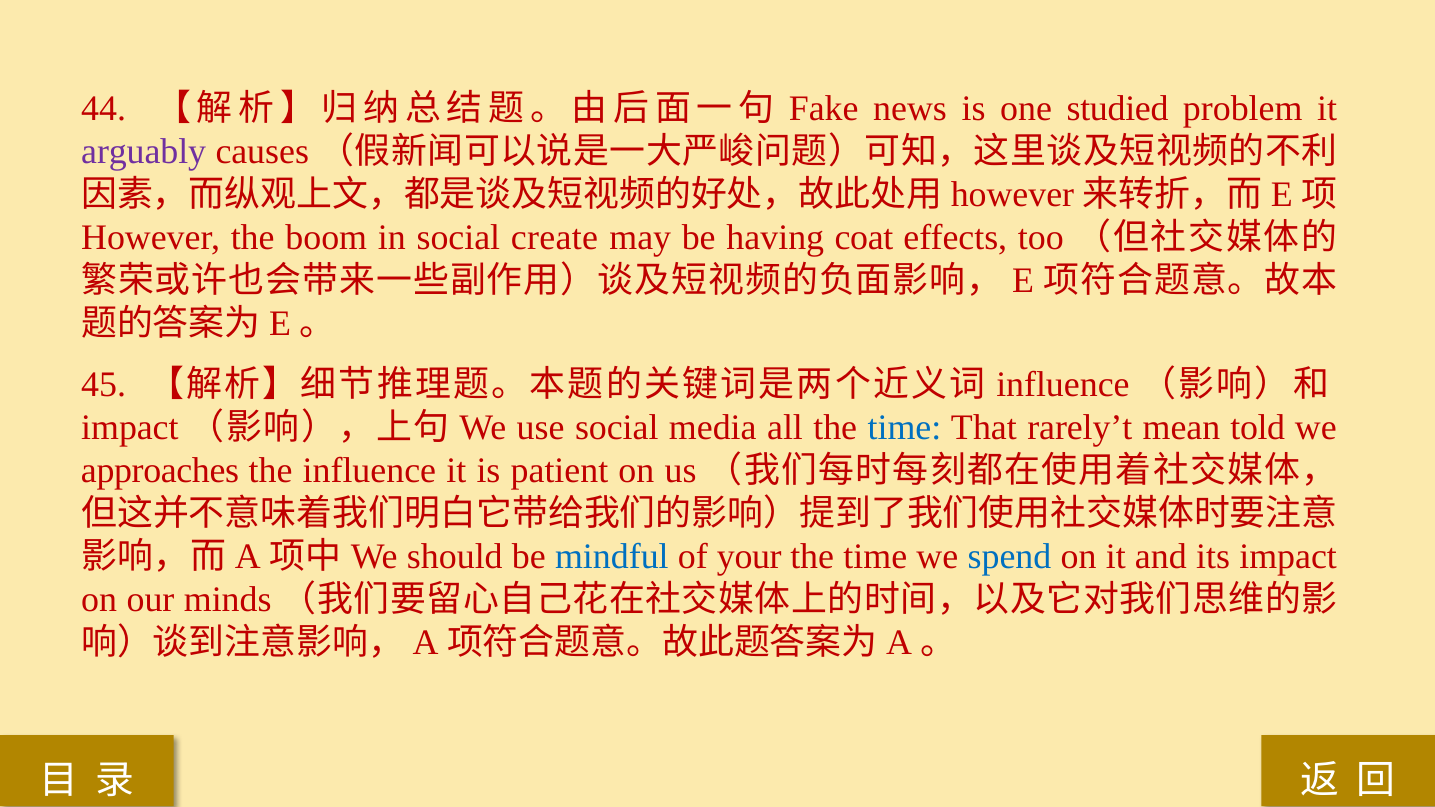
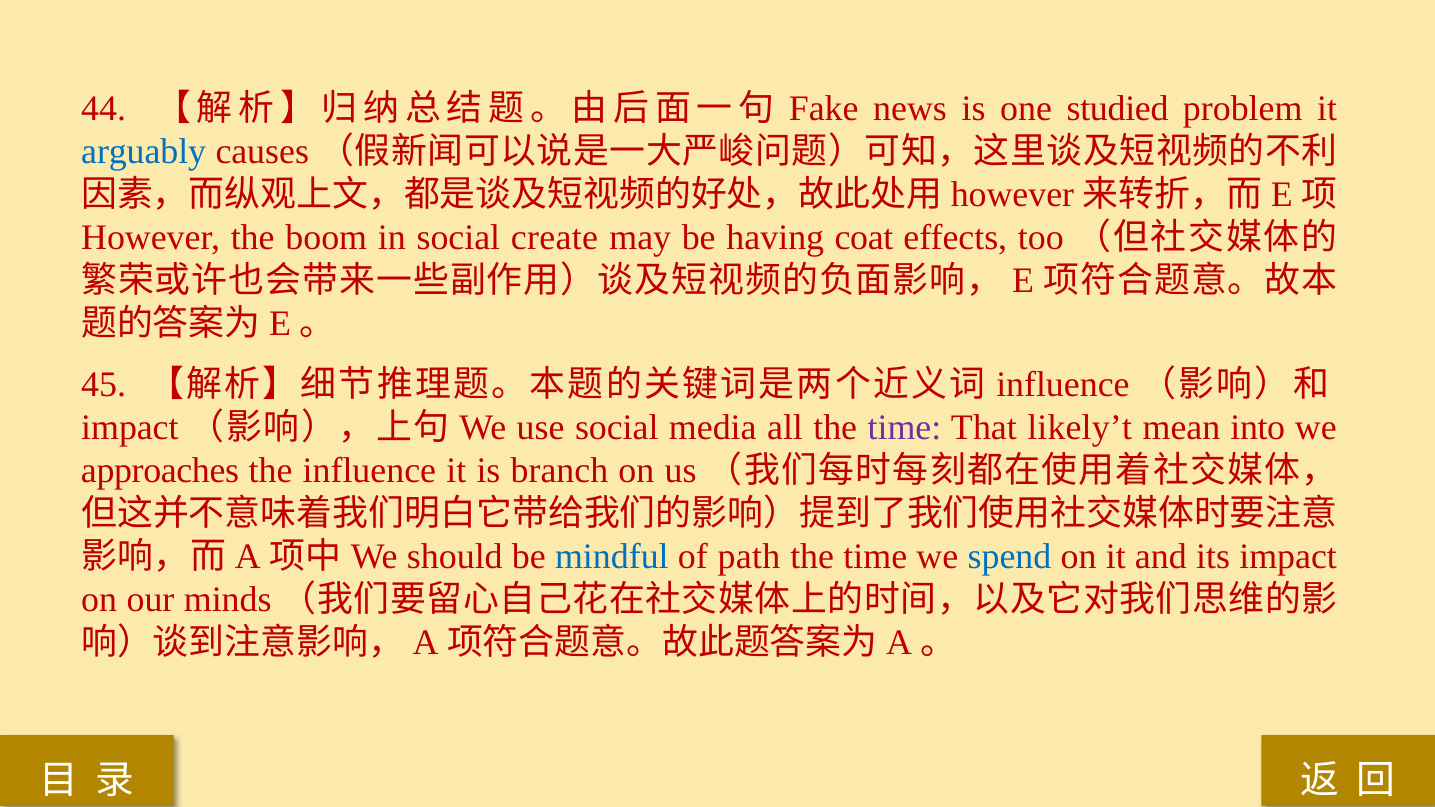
arguably colour: purple -> blue
time at (904, 428) colour: blue -> purple
rarely’t: rarely’t -> likely’t
told: told -> into
patient: patient -> branch
your: your -> path
